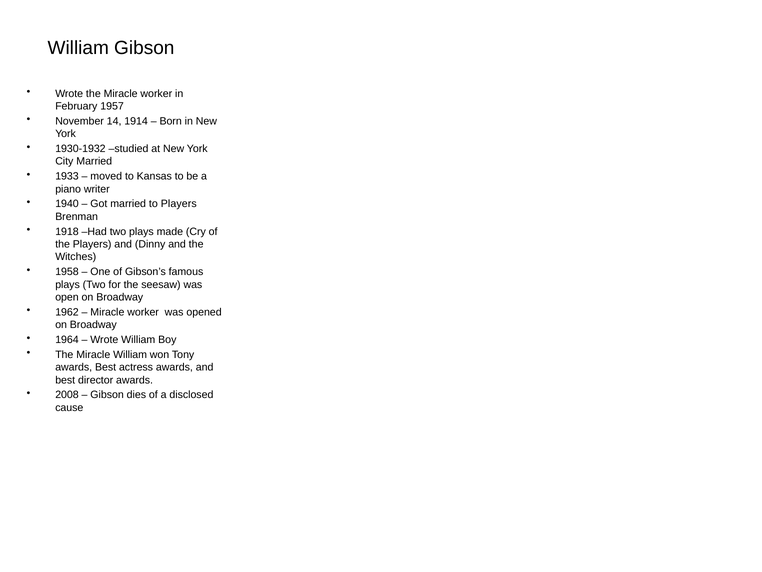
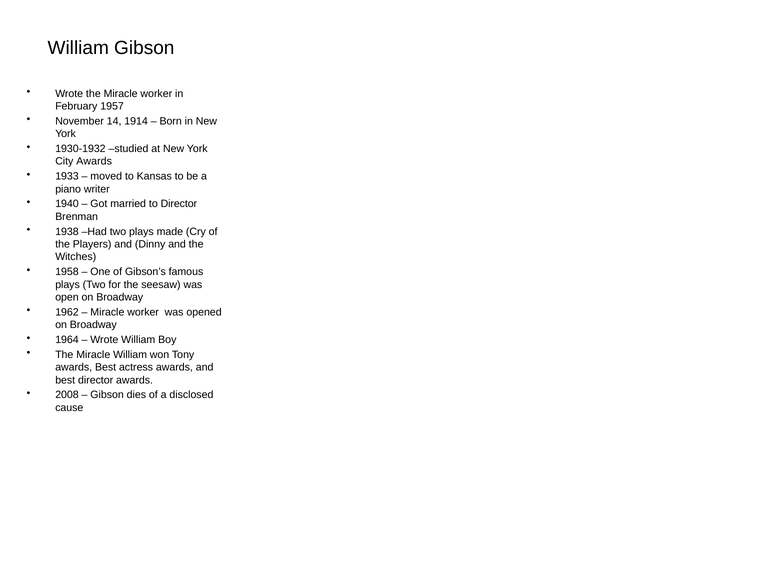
City Married: Married -> Awards
to Players: Players -> Director
1918: 1918 -> 1938
